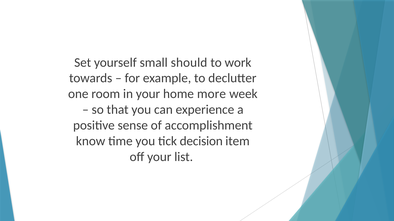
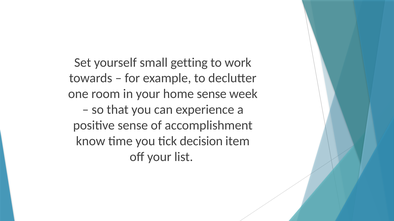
should: should -> getting
home more: more -> sense
